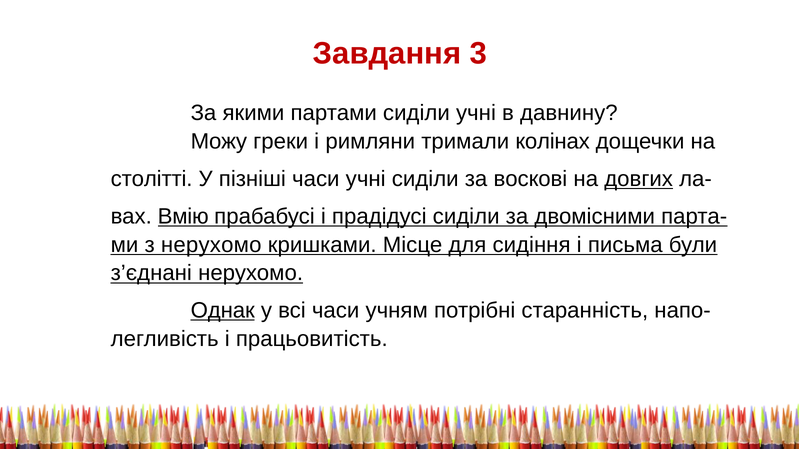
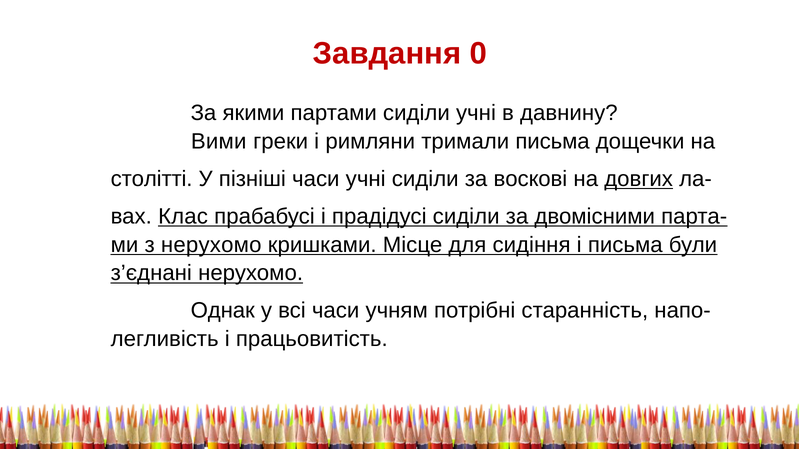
3: 3 -> 0
Можу: Можу -> Вими
тримали колінах: колінах -> письма
Вмію: Вмію -> Клас
Однак underline: present -> none
